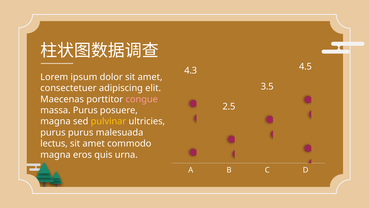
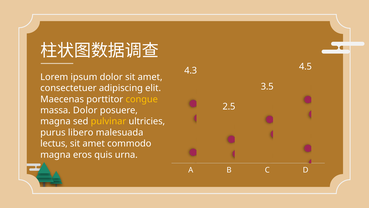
congue colour: pink -> yellow
massa Purus: Purus -> Dolor
purus purus: purus -> libero
